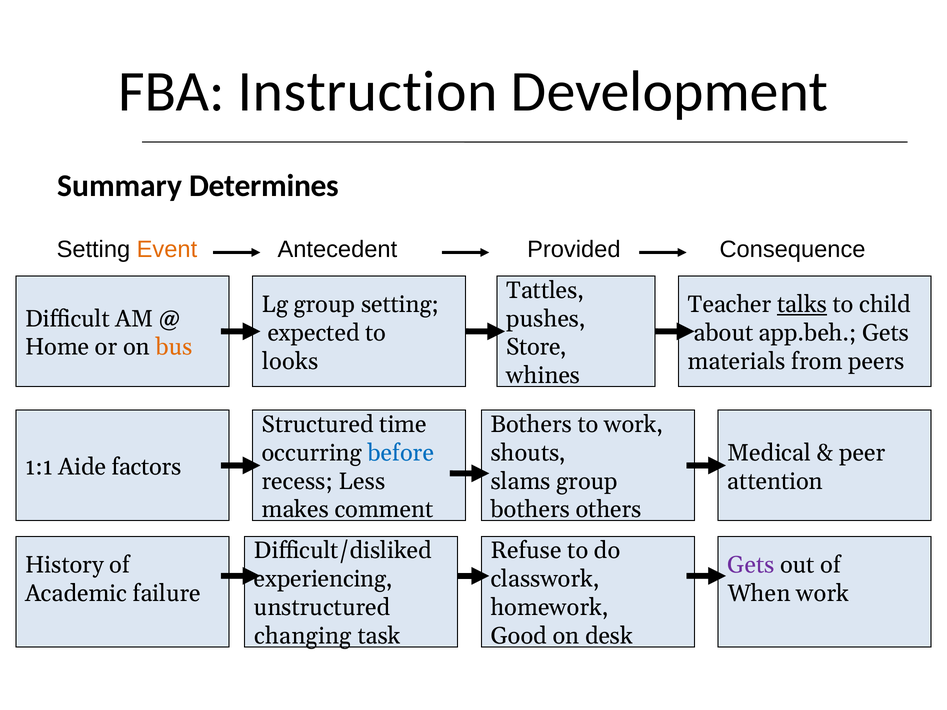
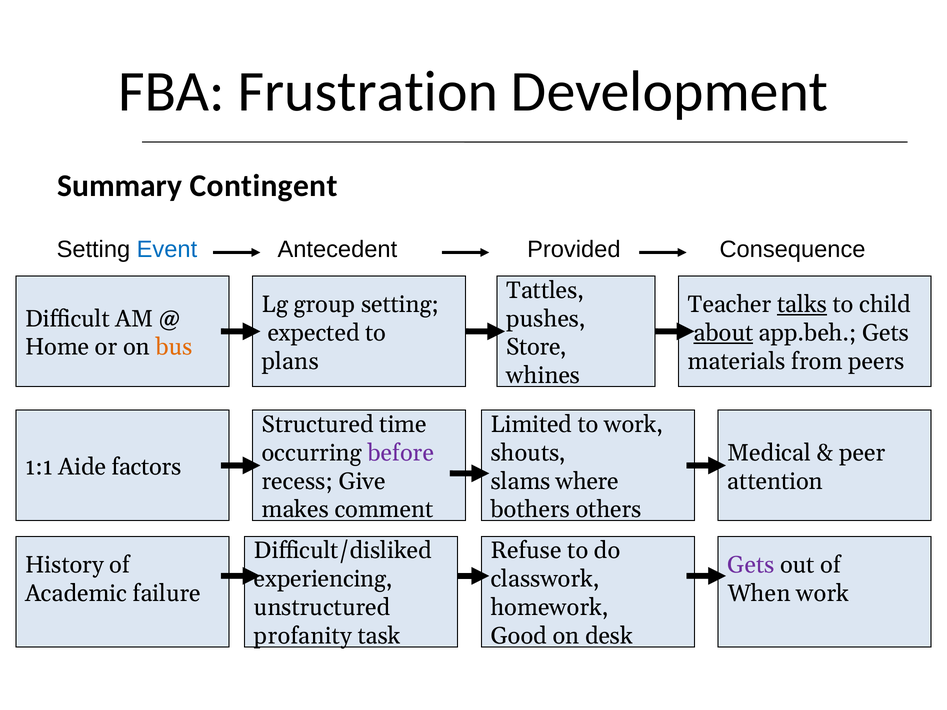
Instruction: Instruction -> Frustration
Determines: Determines -> Contingent
Event colour: orange -> blue
about underline: none -> present
looks: looks -> plans
Bothers at (531, 425): Bothers -> Limited
before colour: blue -> purple
Less: Less -> Give
slams group: group -> where
changing: changing -> profanity
